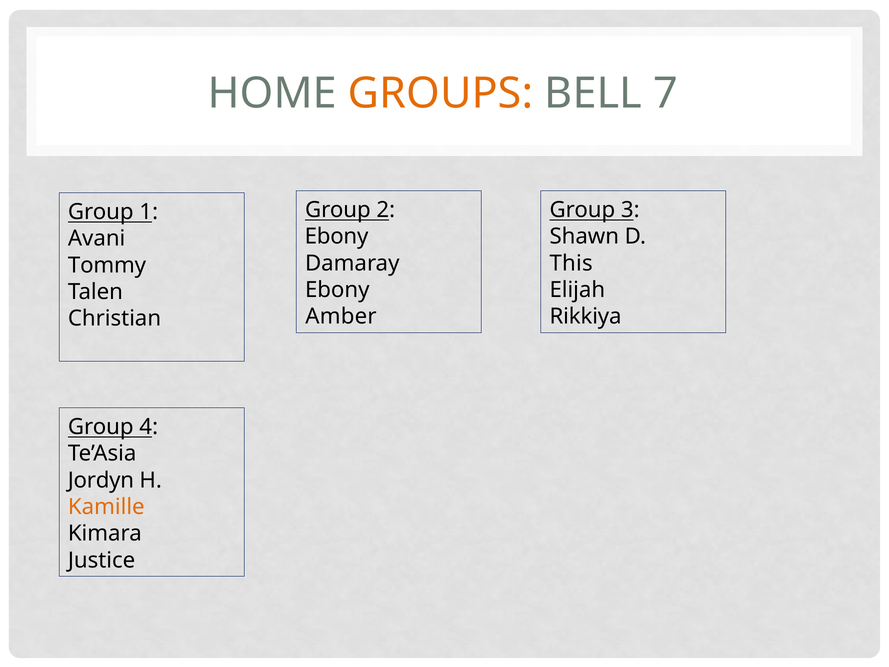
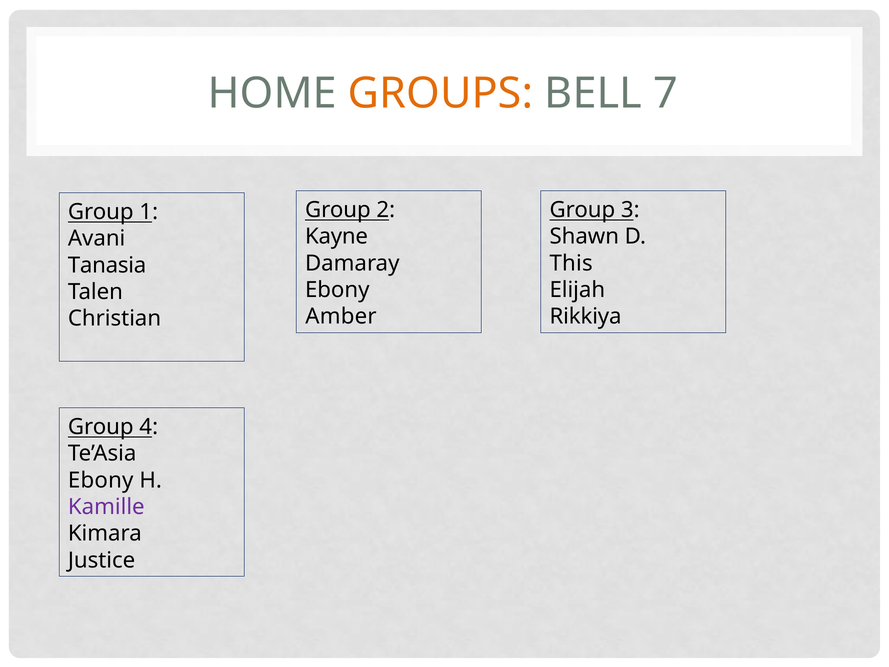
Ebony at (337, 237): Ebony -> Kayne
Tommy: Tommy -> Tanasia
Jordyn at (101, 480): Jordyn -> Ebony
Kamille colour: orange -> purple
